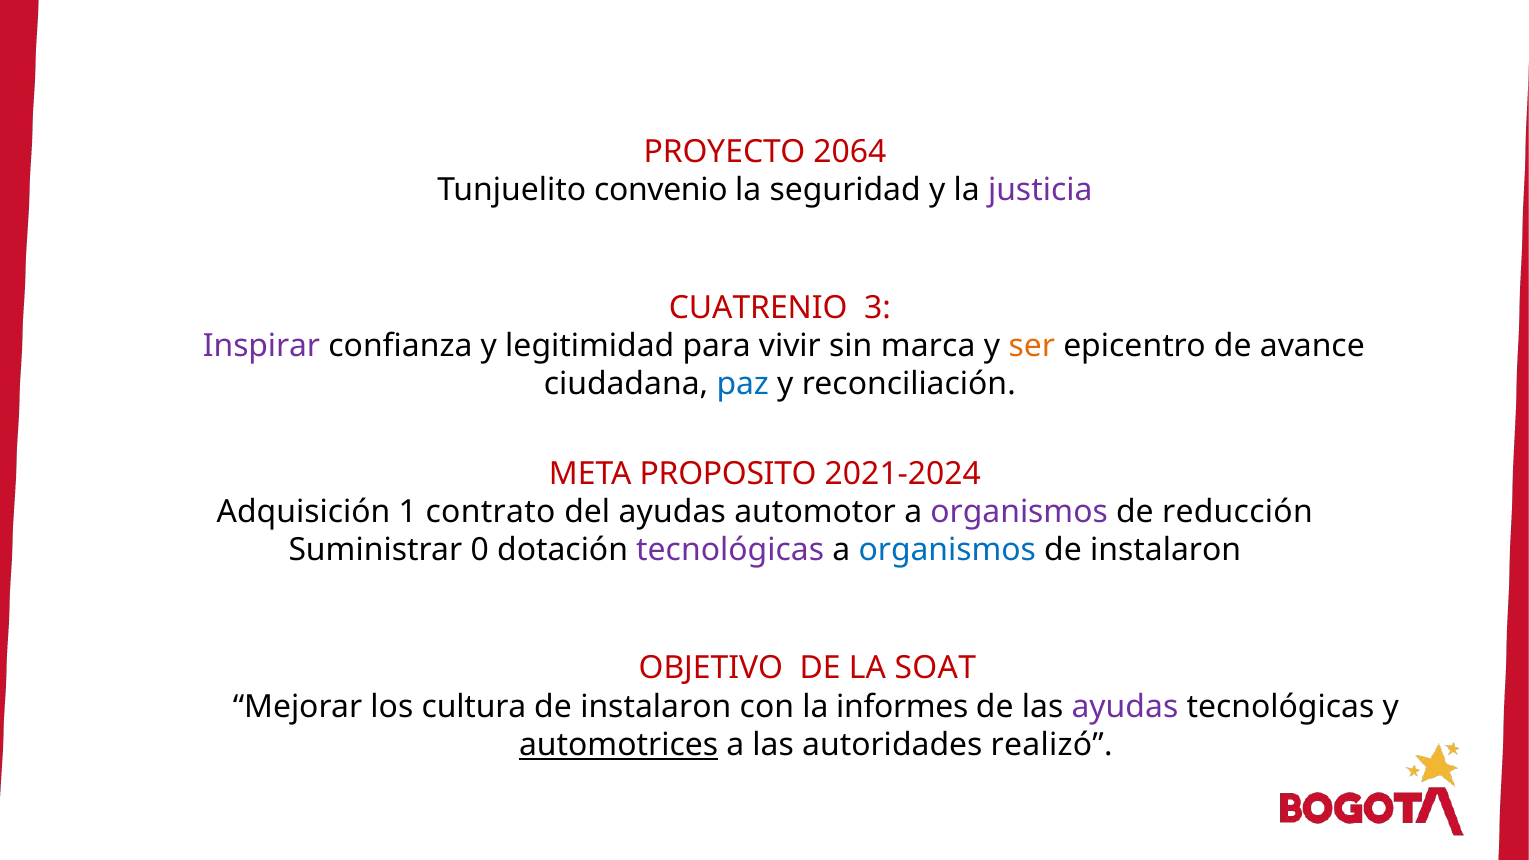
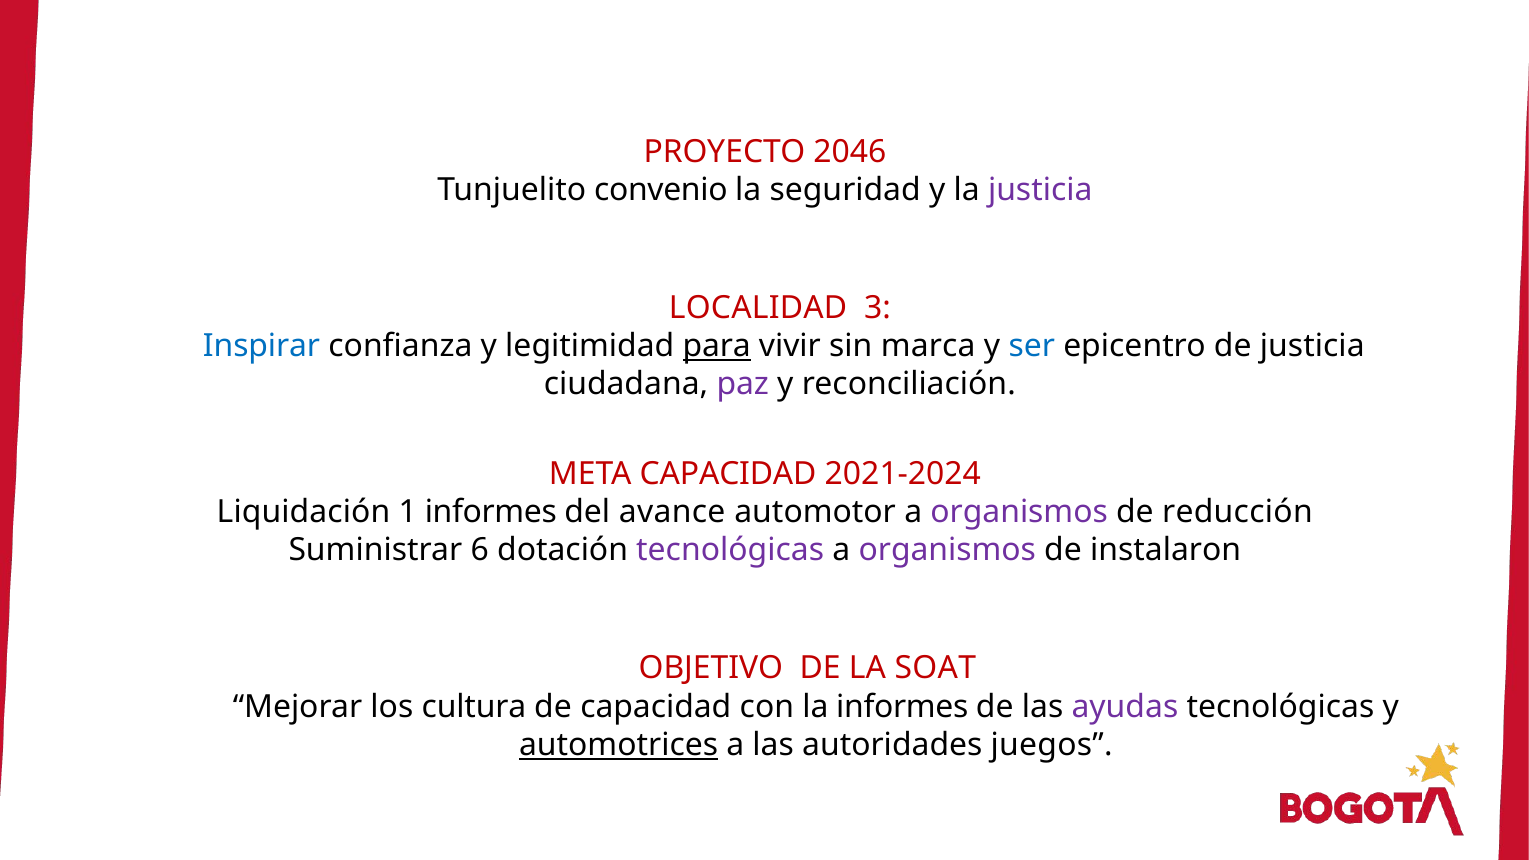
2064: 2064 -> 2046
CUATRENIO: CUATRENIO -> LOCALIDAD
Inspirar colour: purple -> blue
para underline: none -> present
ser colour: orange -> blue
de avance: avance -> justicia
paz colour: blue -> purple
META PROPOSITO: PROPOSITO -> CAPACIDAD
Adquisición: Adquisición -> Liquidación
1 contrato: contrato -> informes
del ayudas: ayudas -> avance
0: 0 -> 6
organismos at (947, 550) colour: blue -> purple
instalaron at (656, 707): instalaron -> capacidad
realizó: realizó -> juegos
